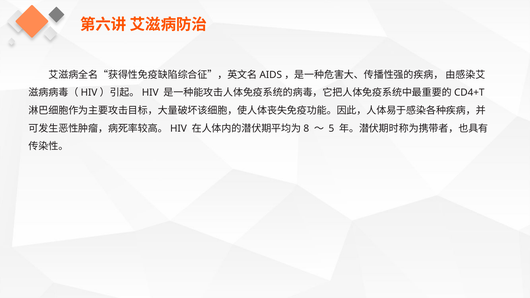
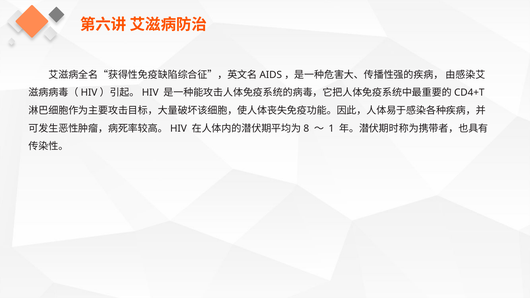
5: 5 -> 1
